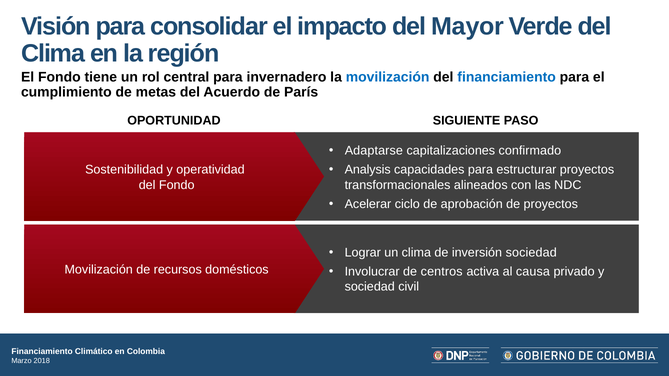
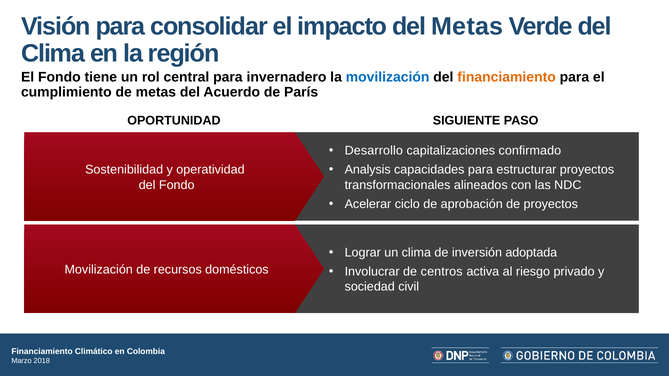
del Mayor: Mayor -> Metas
financiamiento at (507, 77) colour: blue -> orange
Adaptarse: Adaptarse -> Desarrollo
inversión sociedad: sociedad -> adoptada
causa: causa -> riesgo
